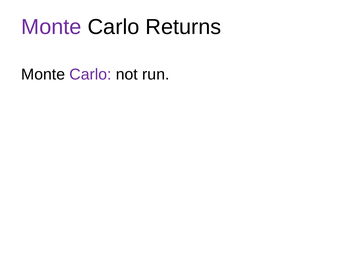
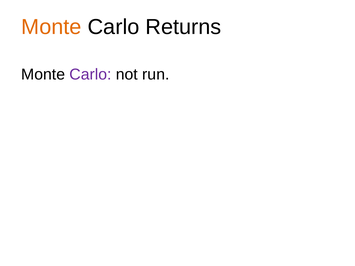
Monte at (51, 27) colour: purple -> orange
